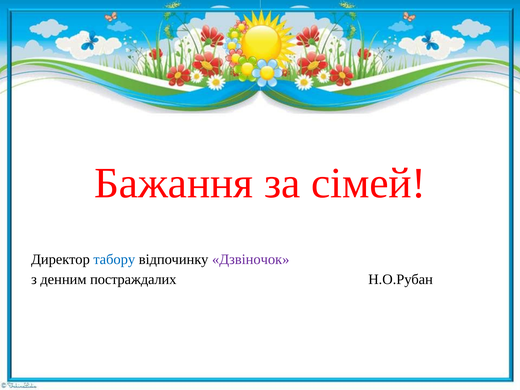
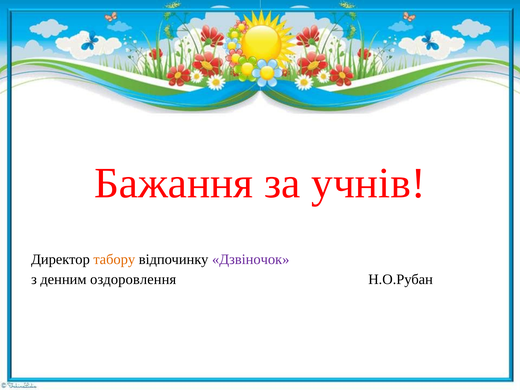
сімей: сімей -> учнів
табору colour: blue -> orange
постраждалих: постраждалих -> оздоровлення
